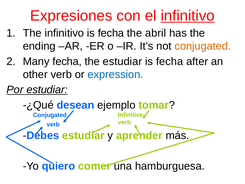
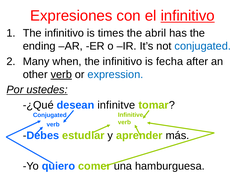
fecha at (111, 33): fecha -> times
conjugated at (203, 46) colour: orange -> blue
Many fecha: fecha -> when
estudiar at (122, 61): estudiar -> infinitivo
verb at (61, 74) underline: none -> present
Por estudiar: estudiar -> ustedes
ejemplo: ejemplo -> infinitve
